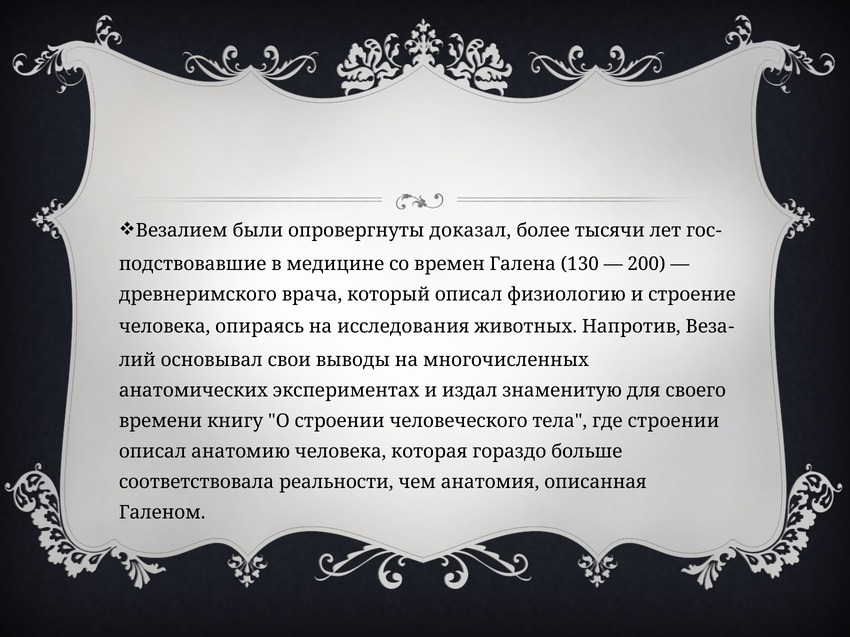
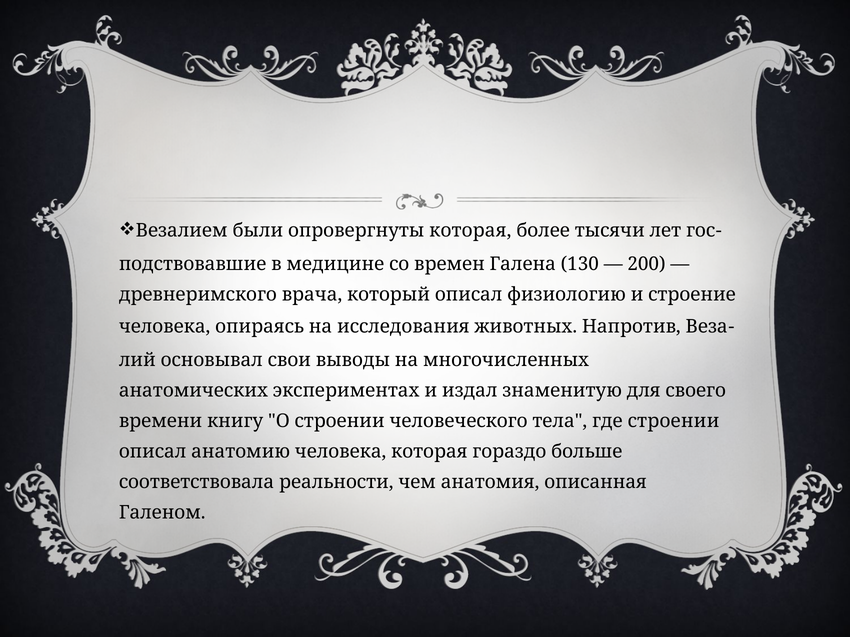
опровергнуты доказал: доказал -> которая
